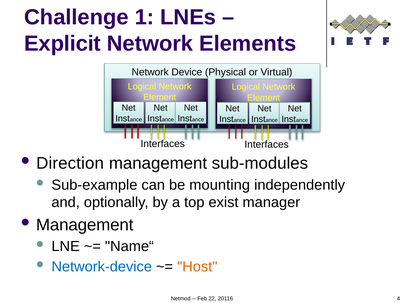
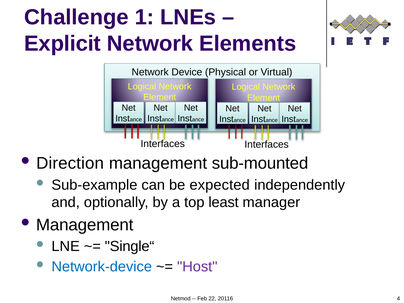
sub-modules: sub-modules -> sub-mounted
mounting: mounting -> expected
exist: exist -> least
Name“: Name“ -> Single“
Host colour: orange -> purple
